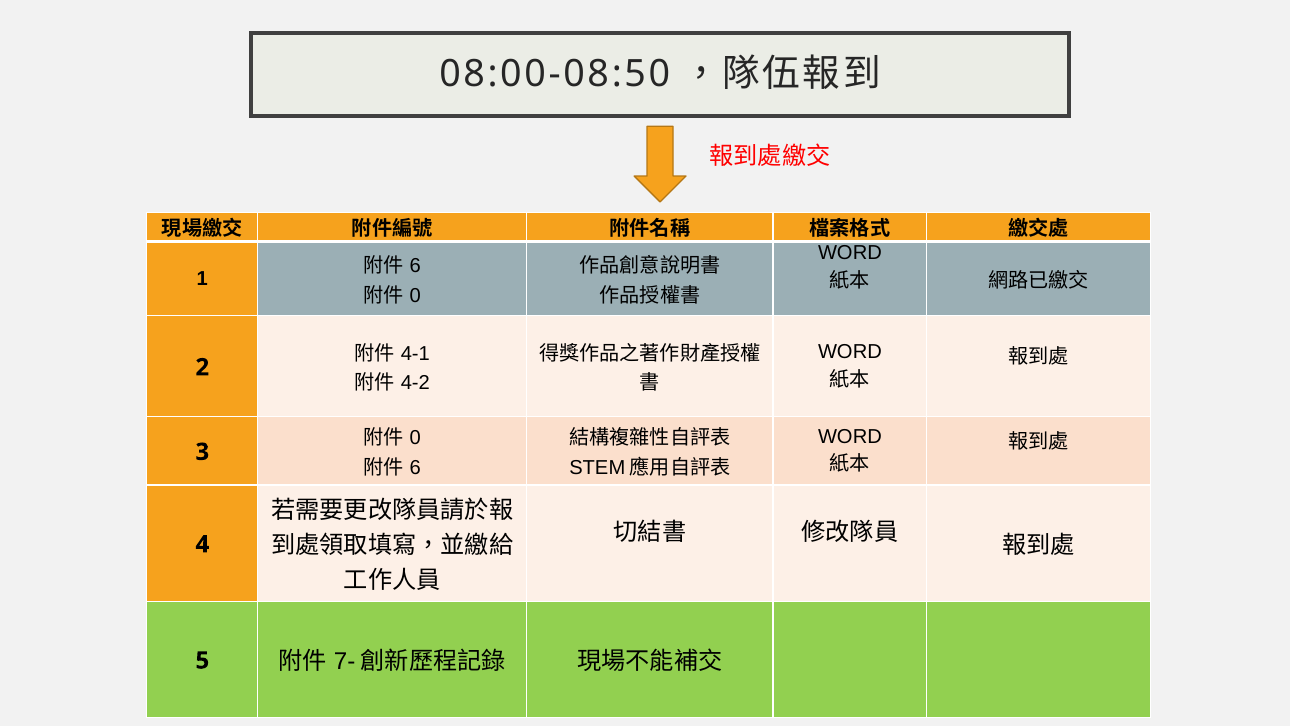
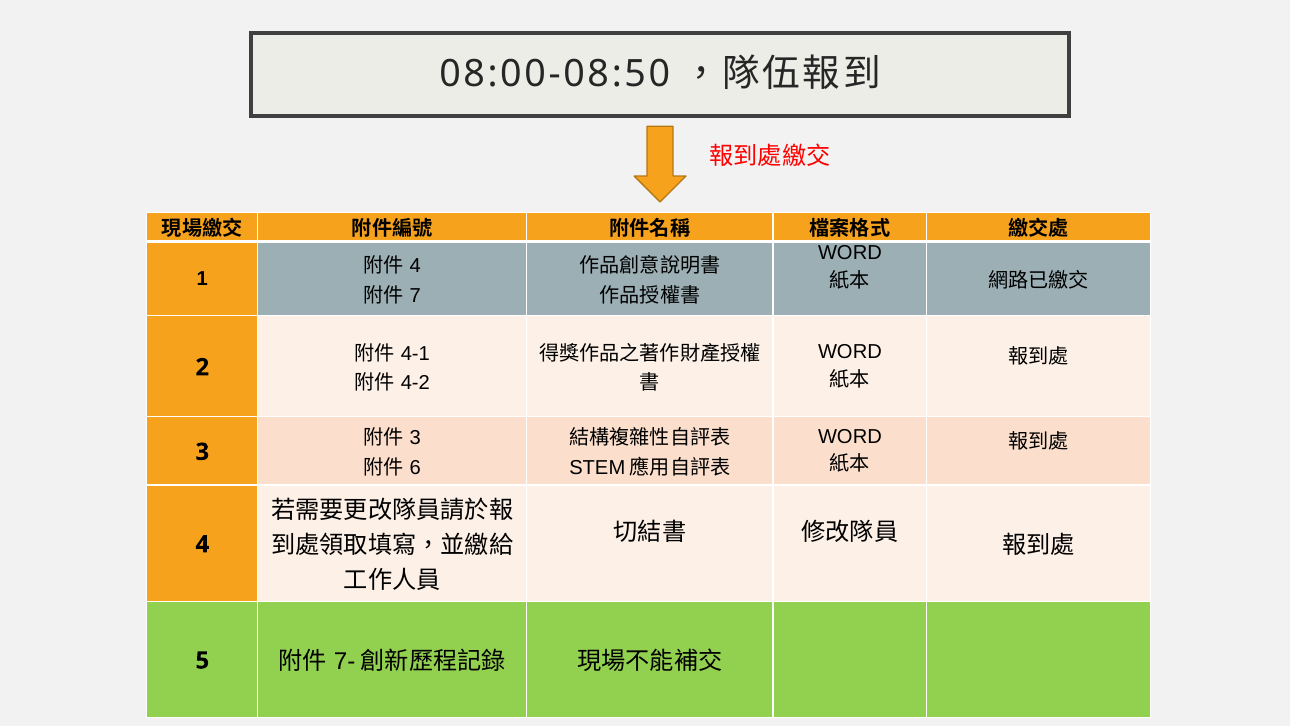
6 at (415, 266): 6 -> 4
0 at (415, 295): 0 -> 7
0 at (415, 438): 0 -> 3
